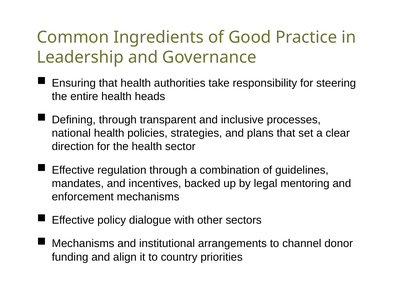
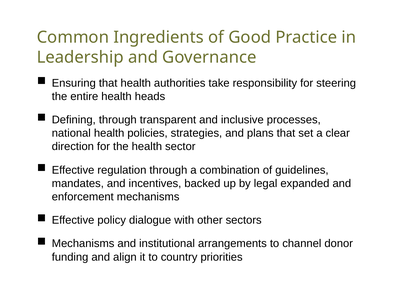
mentoring: mentoring -> expanded
